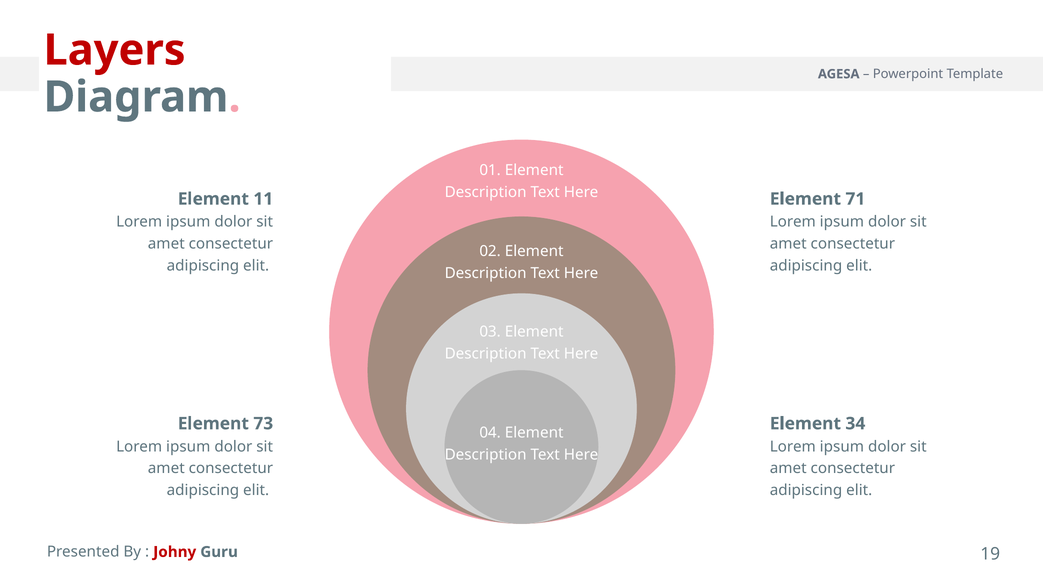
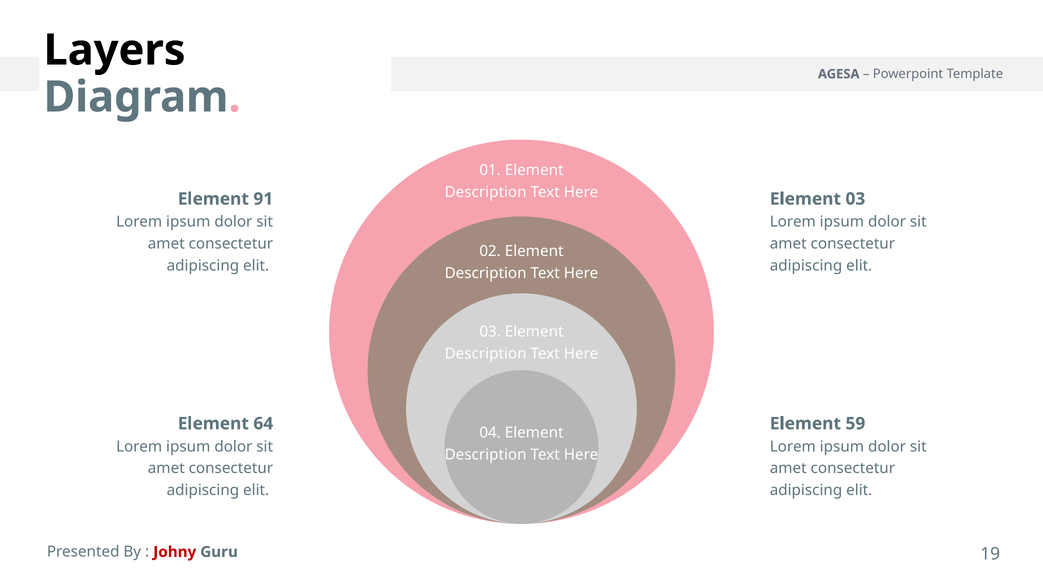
Layers colour: red -> black
11: 11 -> 91
Element 71: 71 -> 03
73: 73 -> 64
34: 34 -> 59
